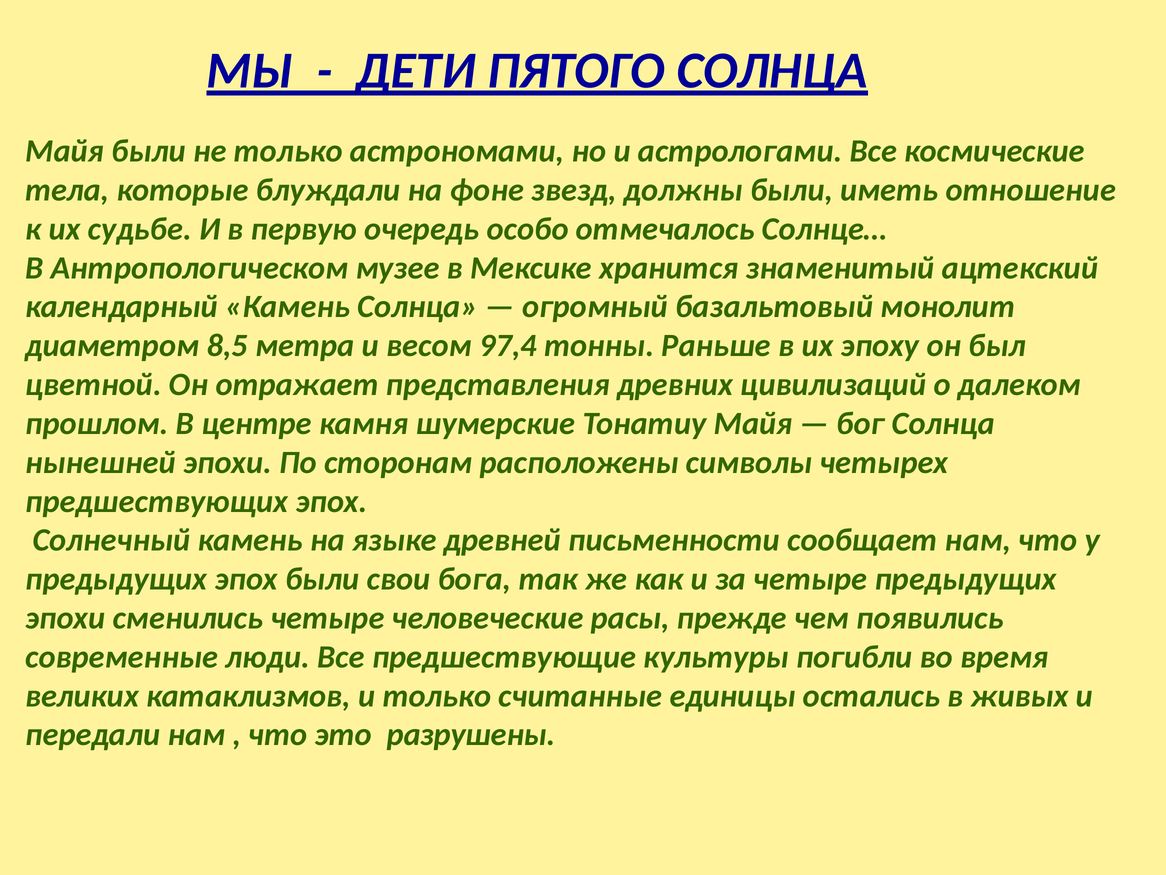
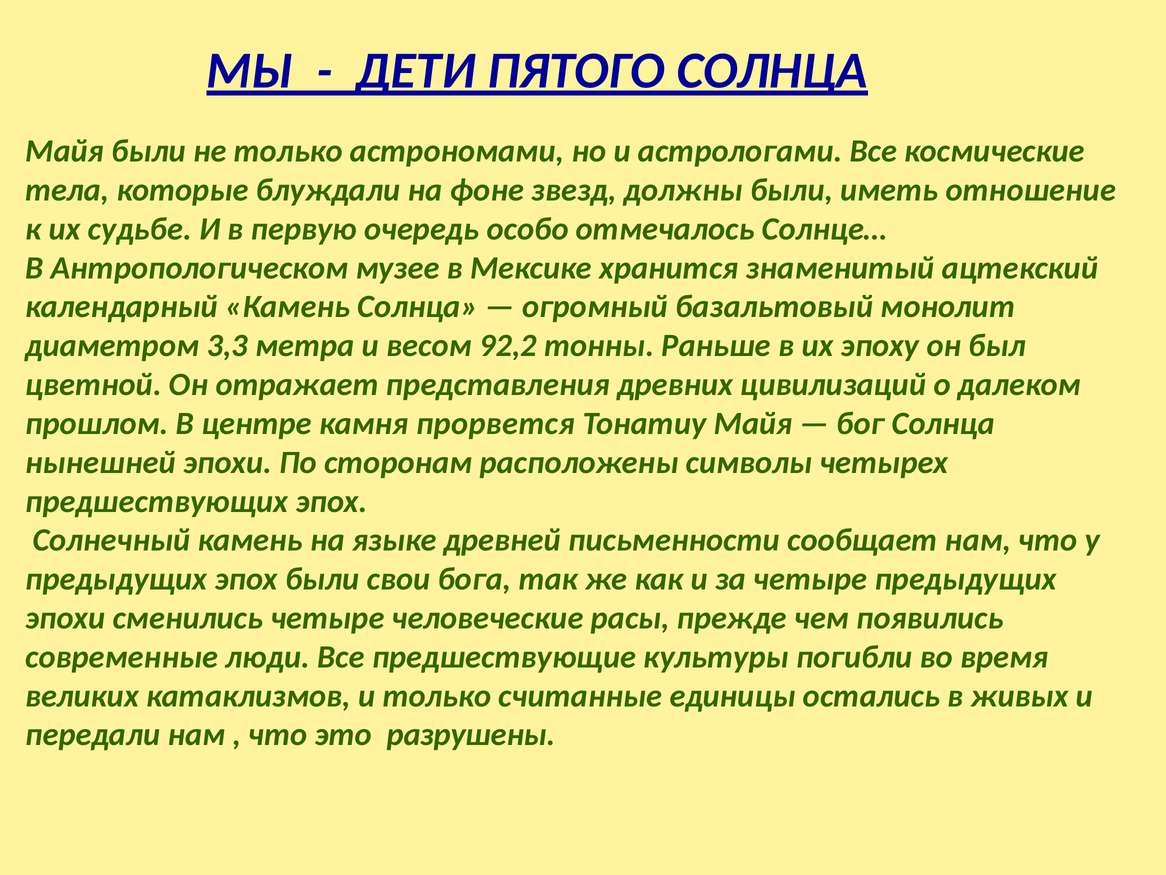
8,5: 8,5 -> 3,3
97,4: 97,4 -> 92,2
шумерские: шумерские -> прорвется
